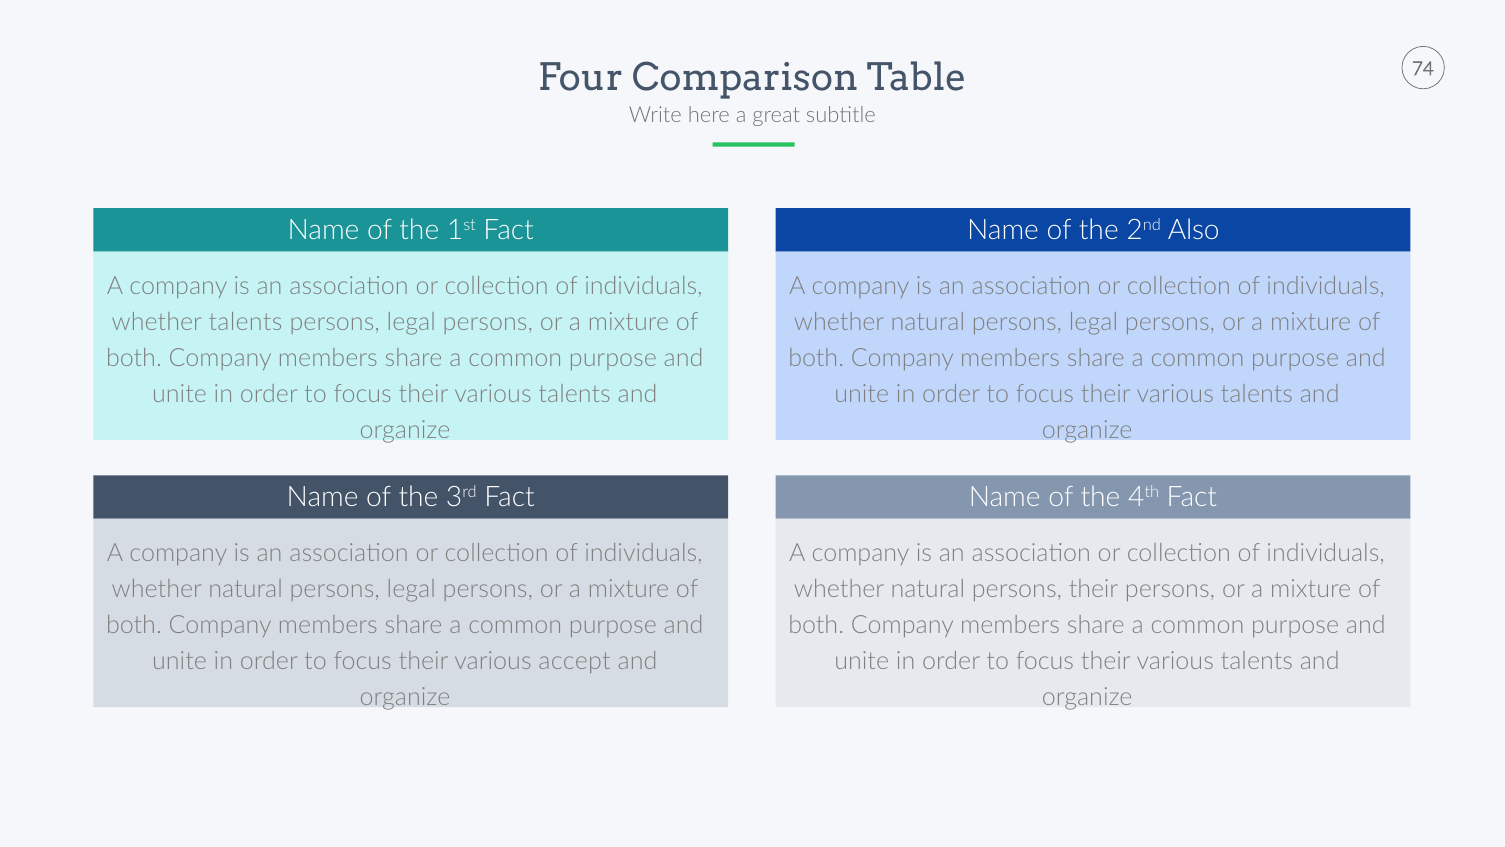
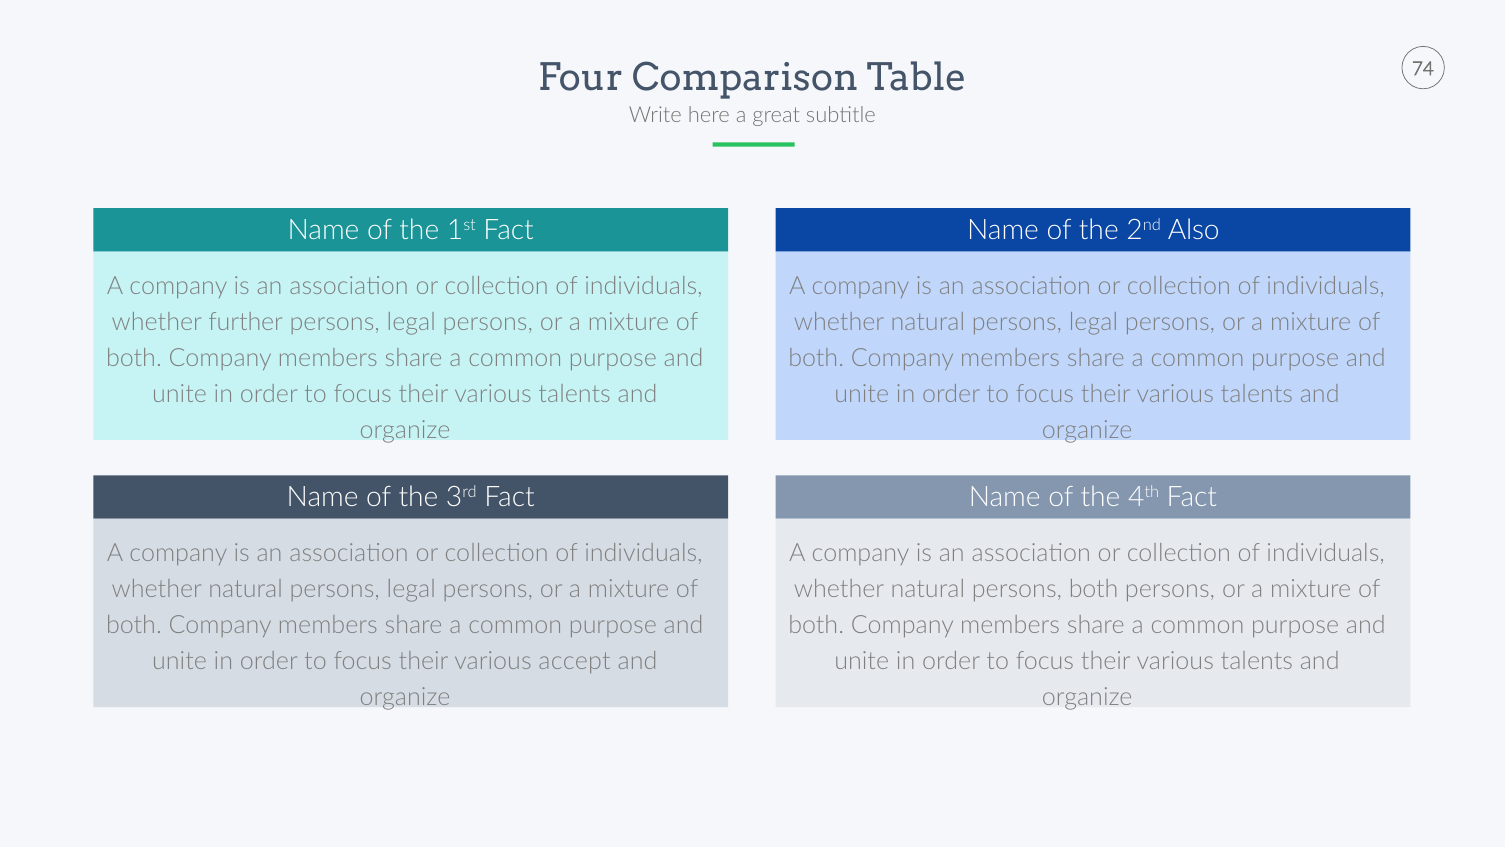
whether talents: talents -> further
persons their: their -> both
